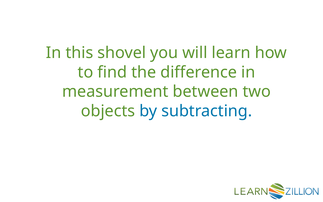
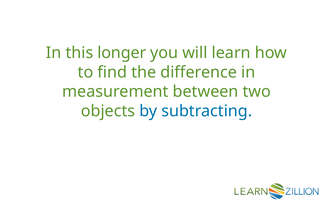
shovel: shovel -> longer
